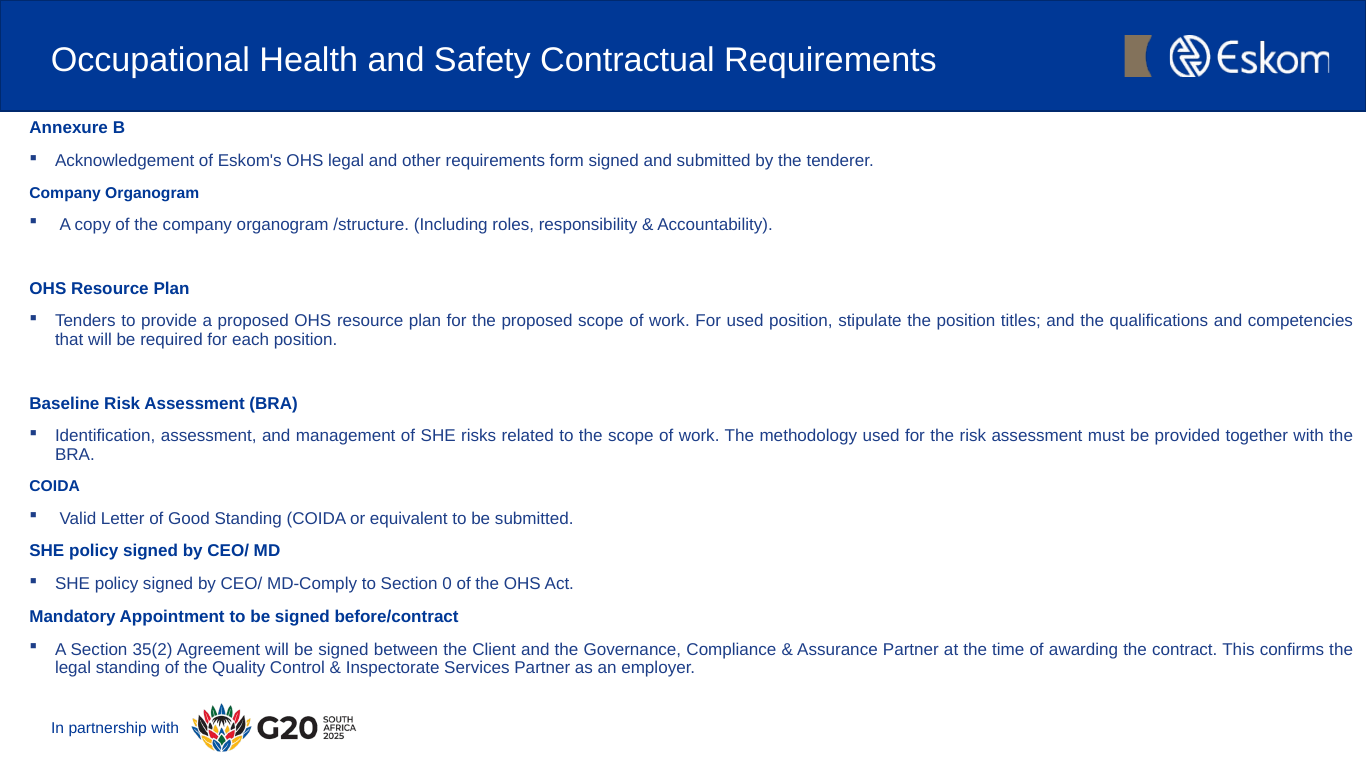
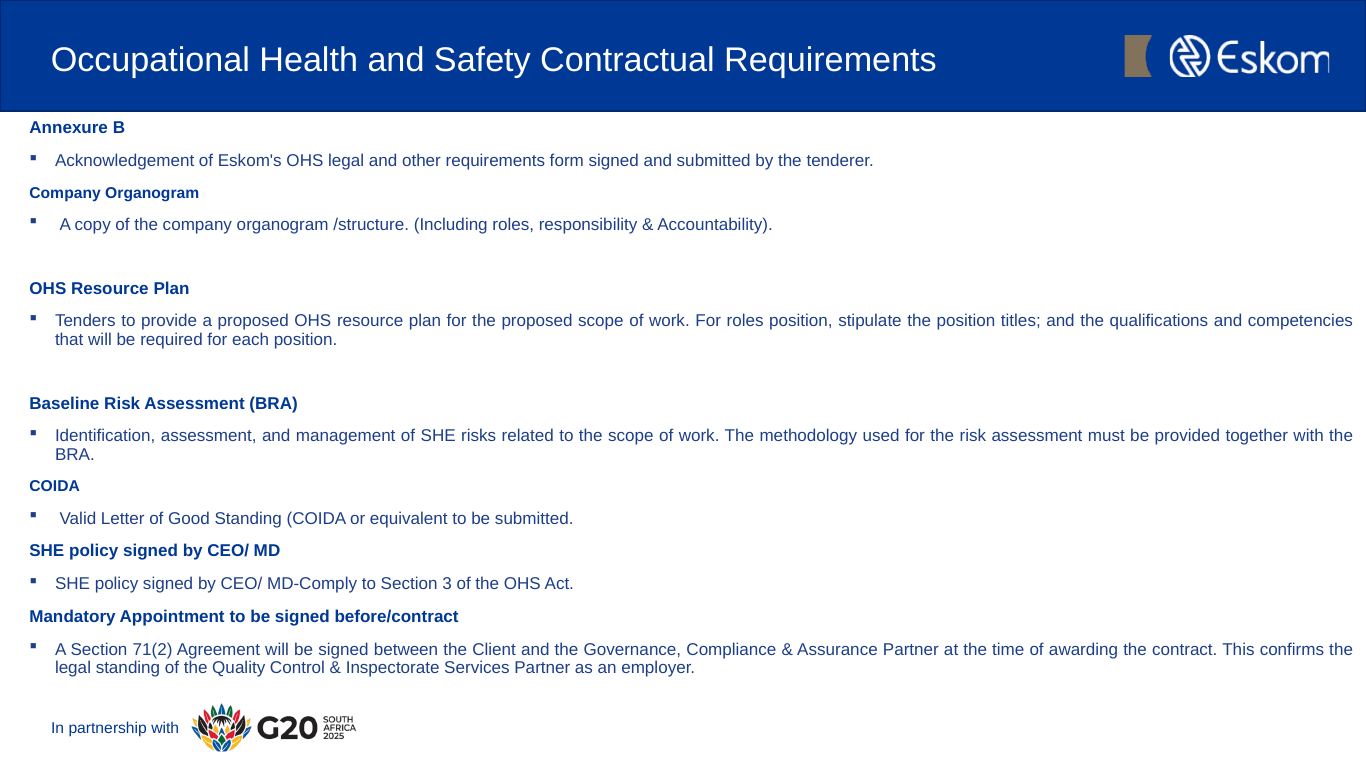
For used: used -> roles
0: 0 -> 3
35(2: 35(2 -> 71(2
